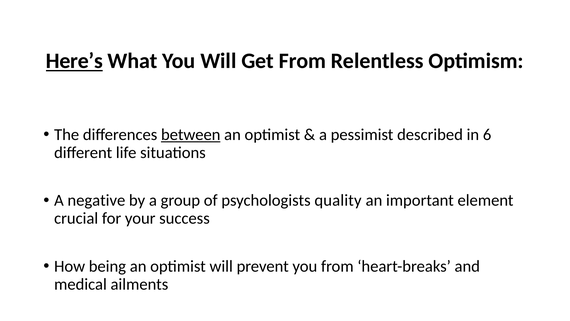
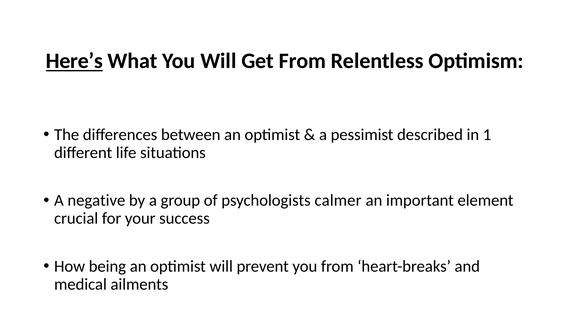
between underline: present -> none
6: 6 -> 1
quality: quality -> calmer
